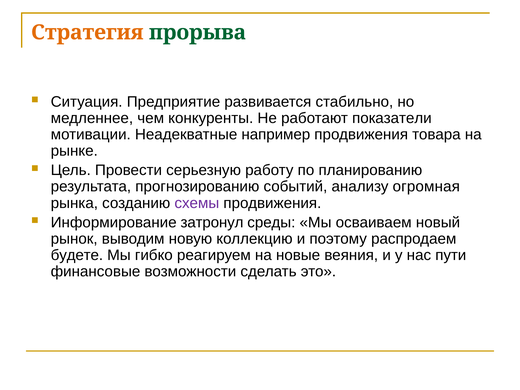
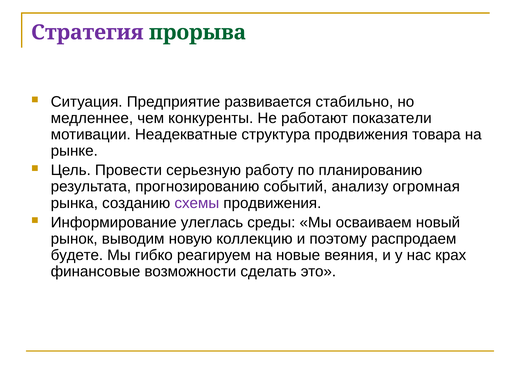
Стратегия colour: orange -> purple
например: например -> структура
затронул: затронул -> улеглась
пути: пути -> крах
